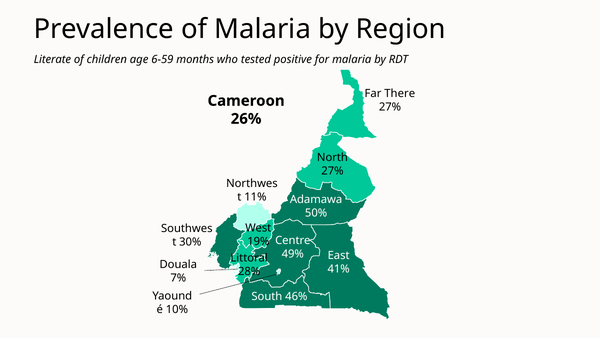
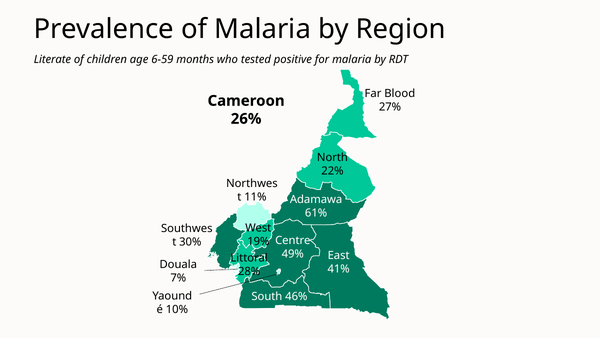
There: There -> Blood
27% at (332, 171): 27% -> 22%
50%: 50% -> 61%
